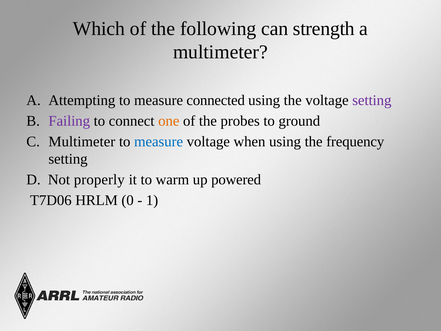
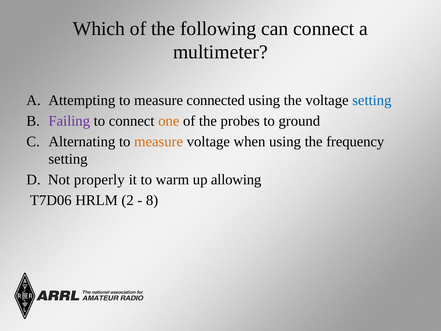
can strength: strength -> connect
setting at (372, 100) colour: purple -> blue
Multimeter at (82, 141): Multimeter -> Alternating
measure at (159, 141) colour: blue -> orange
powered: powered -> allowing
0: 0 -> 2
1: 1 -> 8
